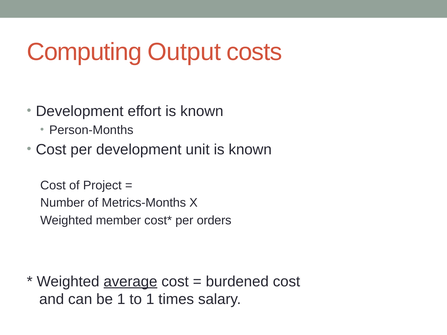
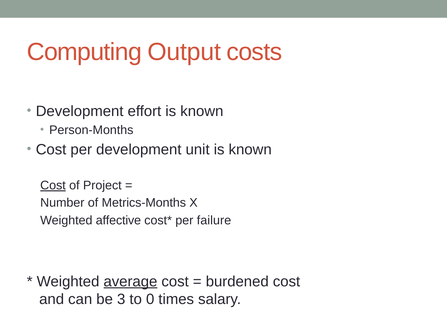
Cost at (53, 186) underline: none -> present
member: member -> affective
orders: orders -> failure
be 1: 1 -> 3
to 1: 1 -> 0
